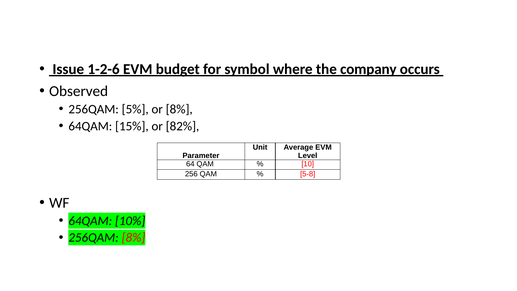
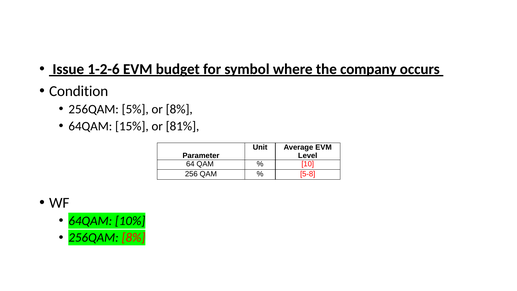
Observed: Observed -> Condition
82%: 82% -> 81%
